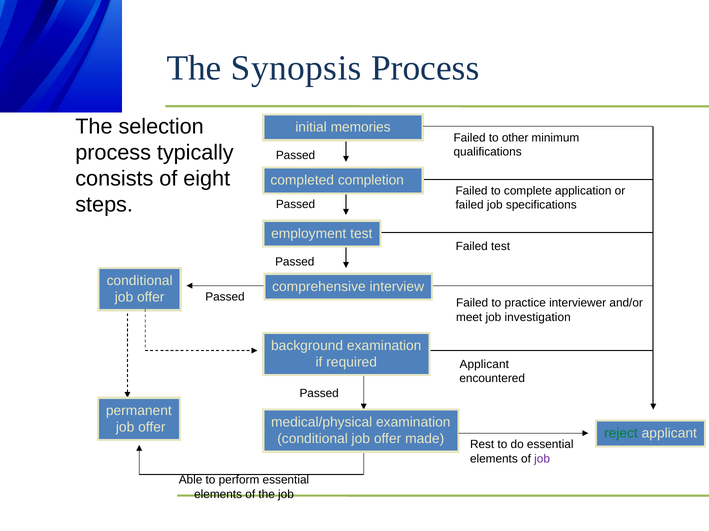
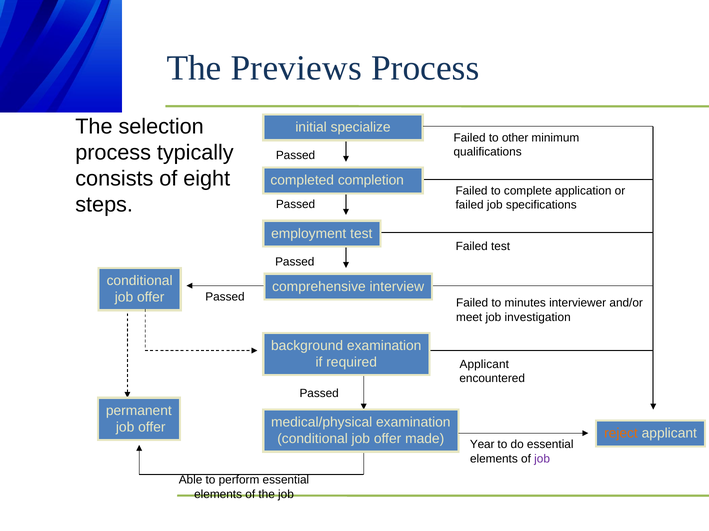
Synopsis: Synopsis -> Previews
memories: memories -> specialize
practice: practice -> minutes
reject colour: green -> orange
Rest: Rest -> Year
